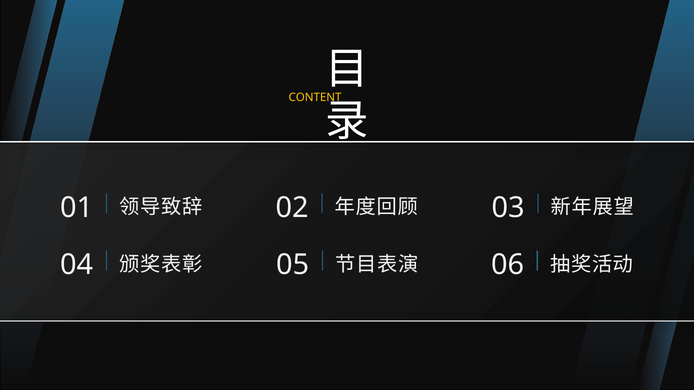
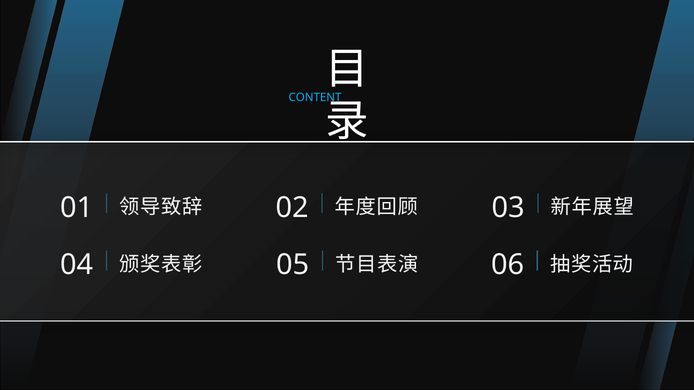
CONTENT colour: yellow -> light blue
